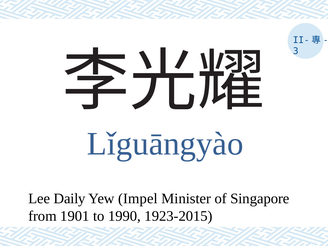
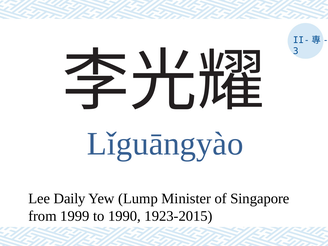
Impel: Impel -> Lump
1901: 1901 -> 1999
